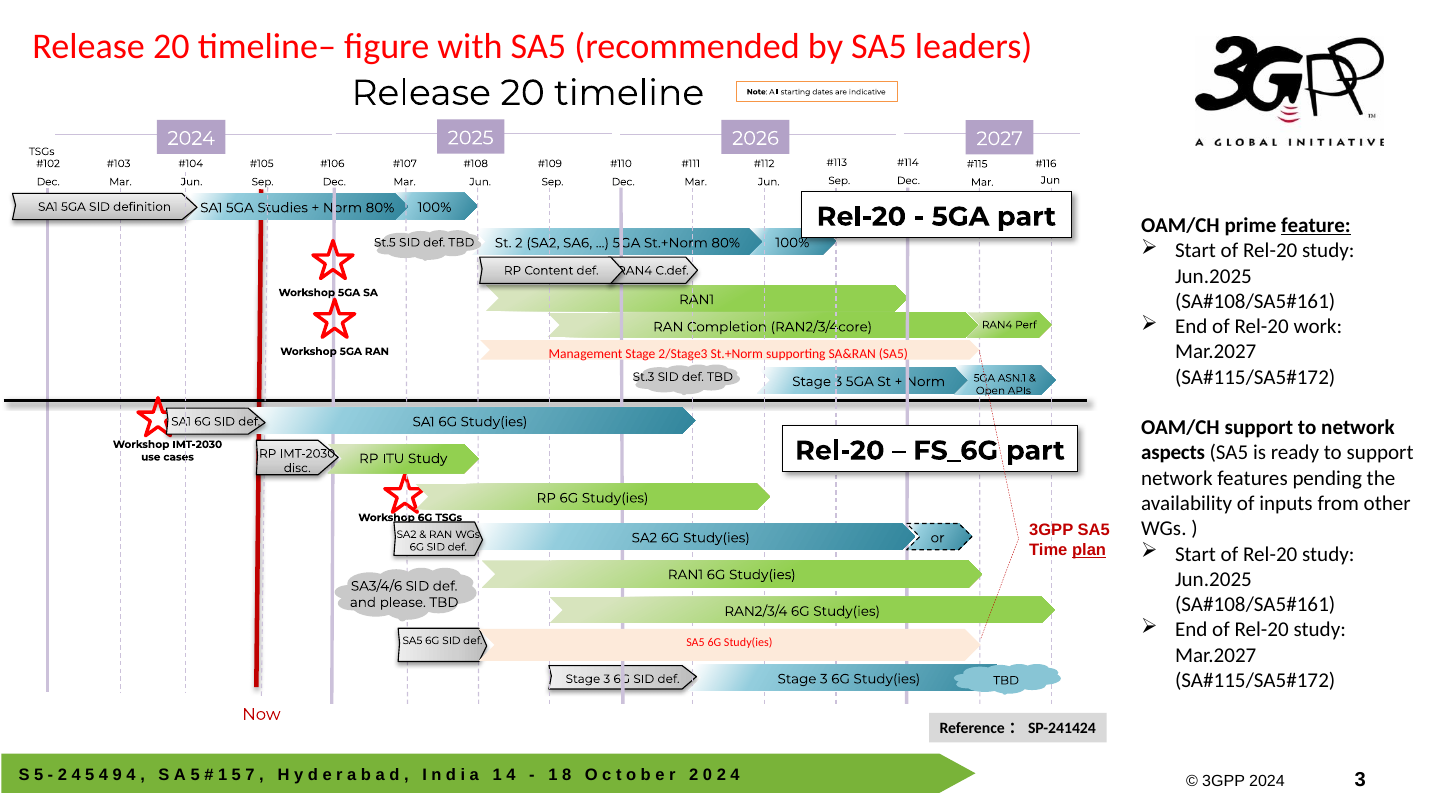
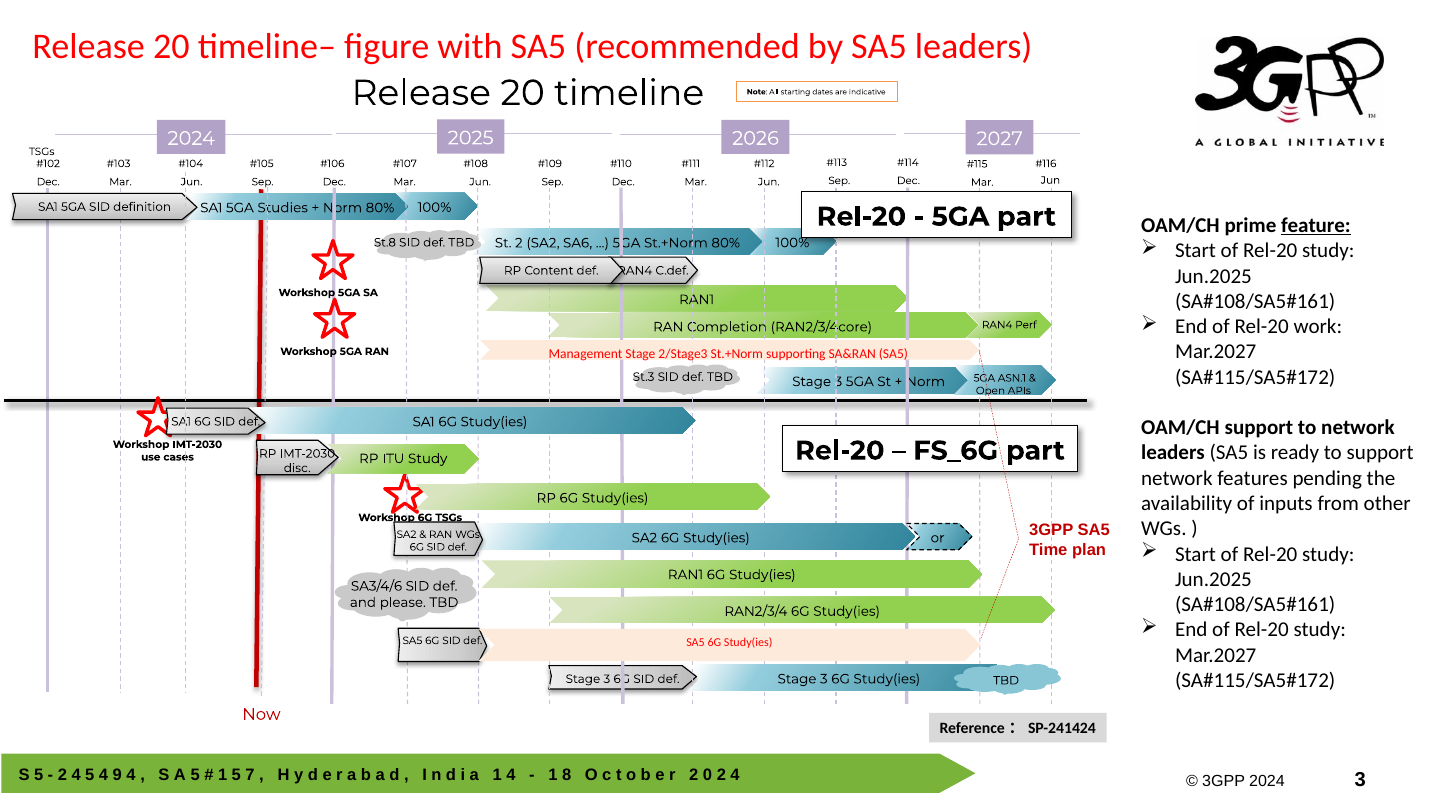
St.5: St.5 -> St.8
aspects at (1173, 453): aspects -> leaders
plan underline: present -> none
